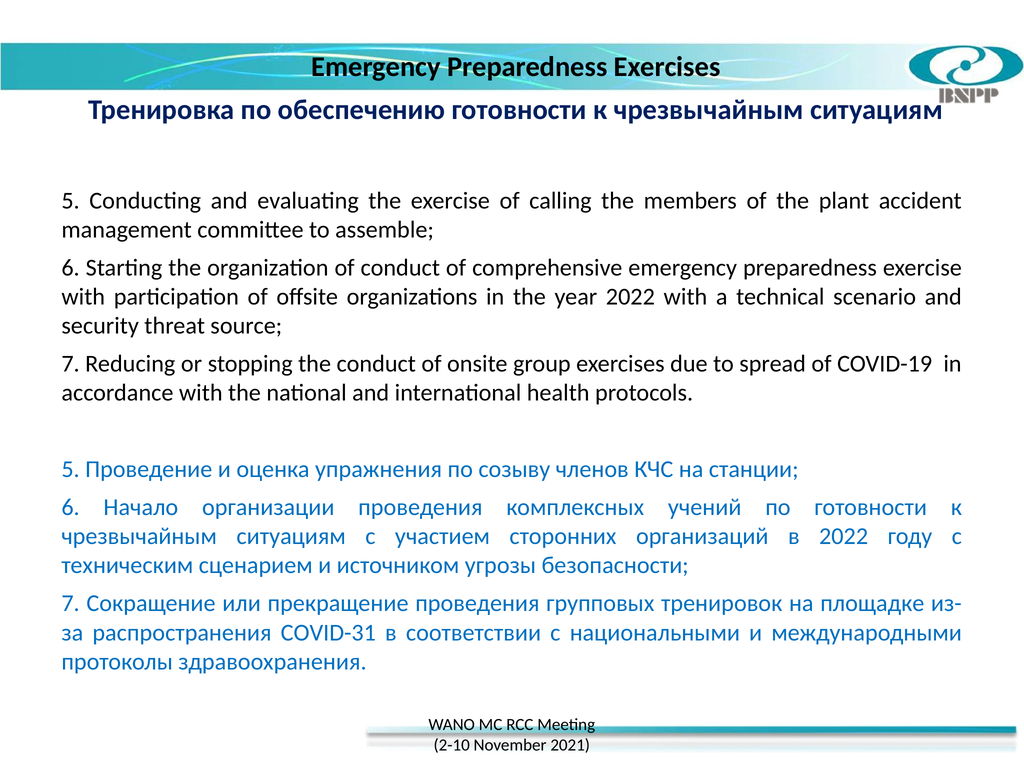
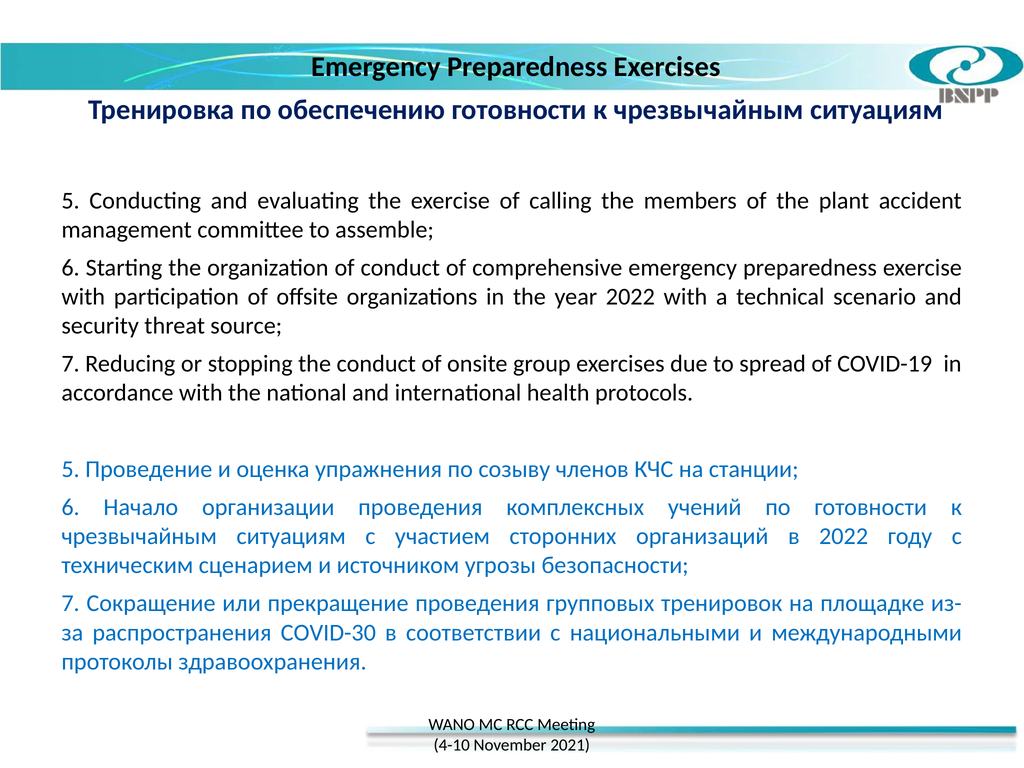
COVID-31: COVID-31 -> COVID-30
2-10: 2-10 -> 4-10
